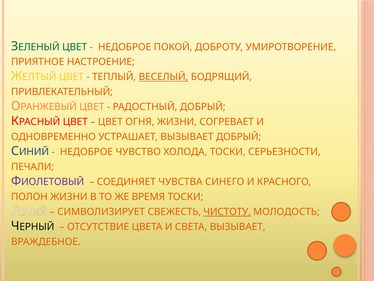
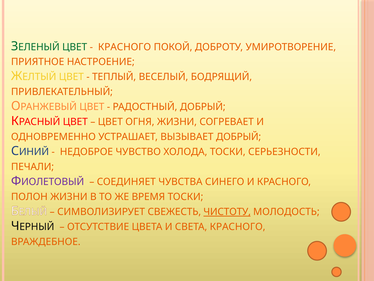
НЕДОБРОЕ at (125, 47): НЕДОБРОЕ -> КРАСНОГО
ВЕСЕЛЫЙ underline: present -> none
СВЕТА ВЫЗЫВАЕТ: ВЫЗЫВАЕТ -> КРАСНОГО
